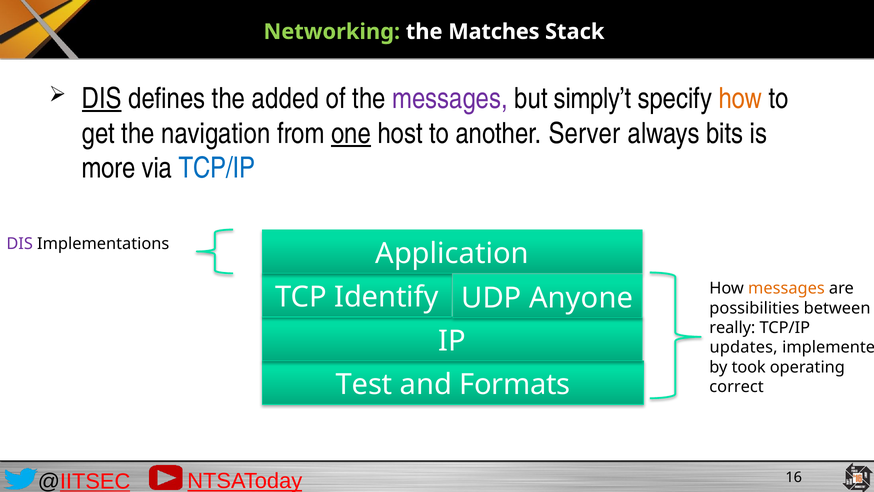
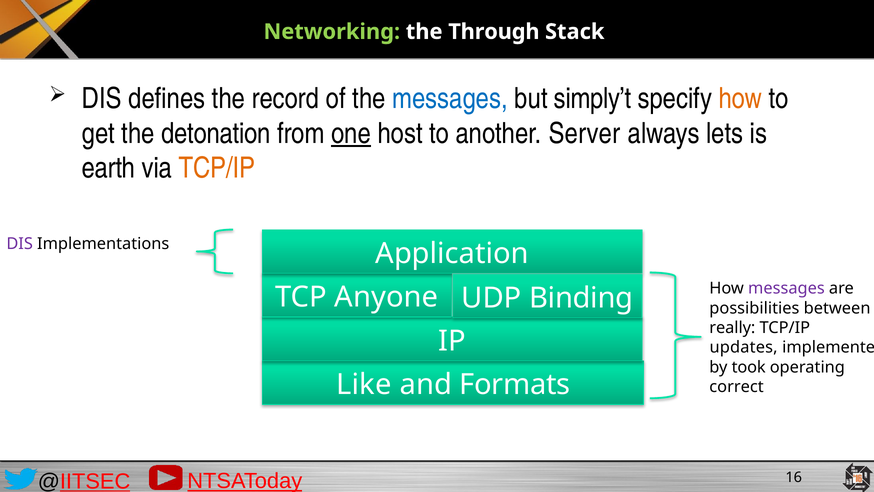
Matches: Matches -> Through
DIS at (102, 98) underline: present -> none
added: added -> record
messages at (450, 98) colour: purple -> blue
navigation: navigation -> detonation
bits: bits -> lets
more: more -> earth
TCP/IP at (217, 168) colour: blue -> orange
messages at (786, 288) colour: orange -> purple
Identify: Identify -> Anyone
Anyone: Anyone -> Binding
Test: Test -> Like
